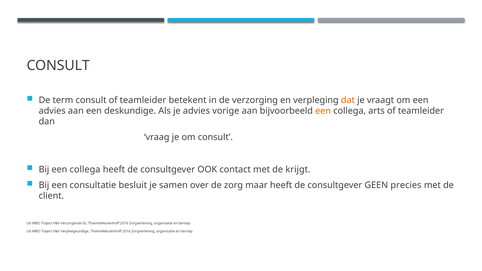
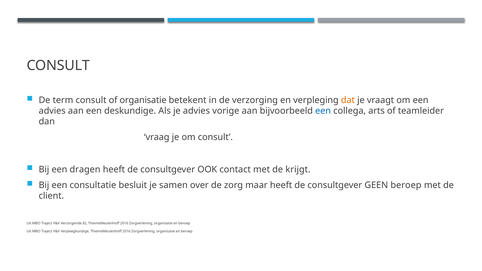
consult of teamleider: teamleider -> organisatie
een at (323, 111) colour: orange -> blue
Bij een collega: collega -> dragen
GEEN precies: precies -> beroep
